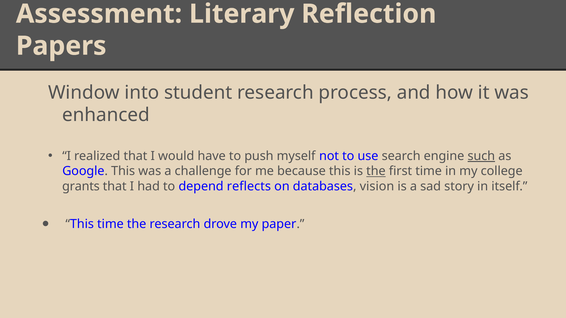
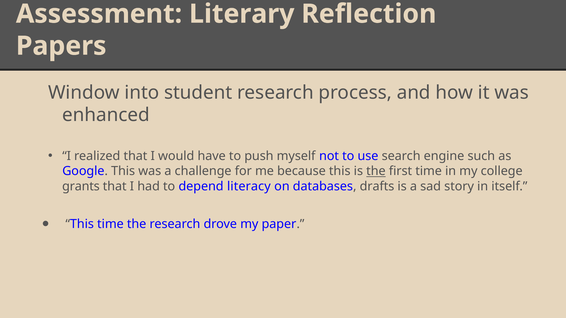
such underline: present -> none
reflects: reflects -> literacy
vision: vision -> drafts
